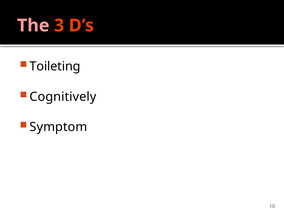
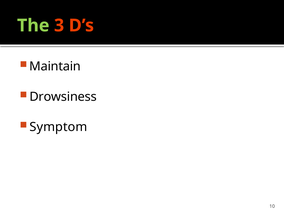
The colour: pink -> light green
Toileting: Toileting -> Maintain
Cognitively: Cognitively -> Drowsiness
